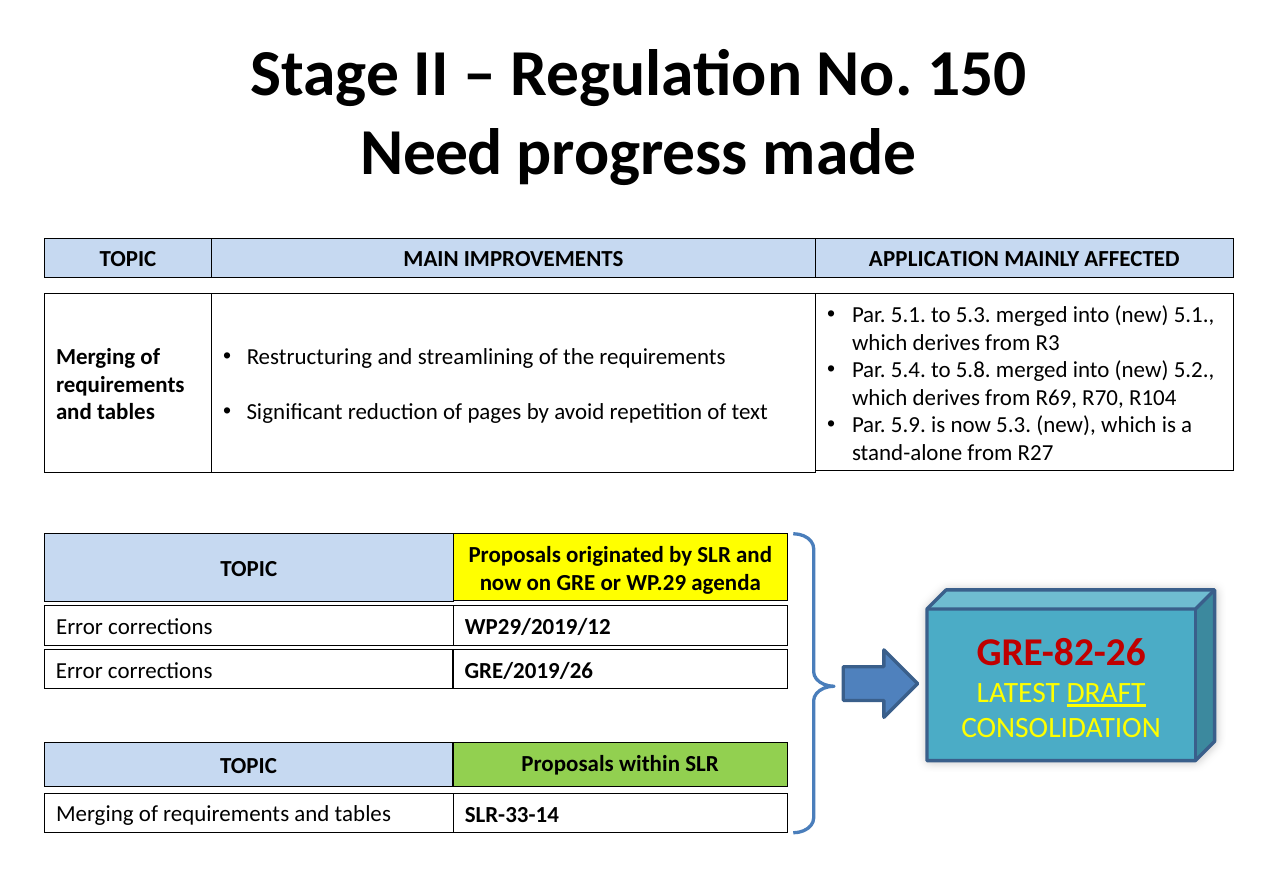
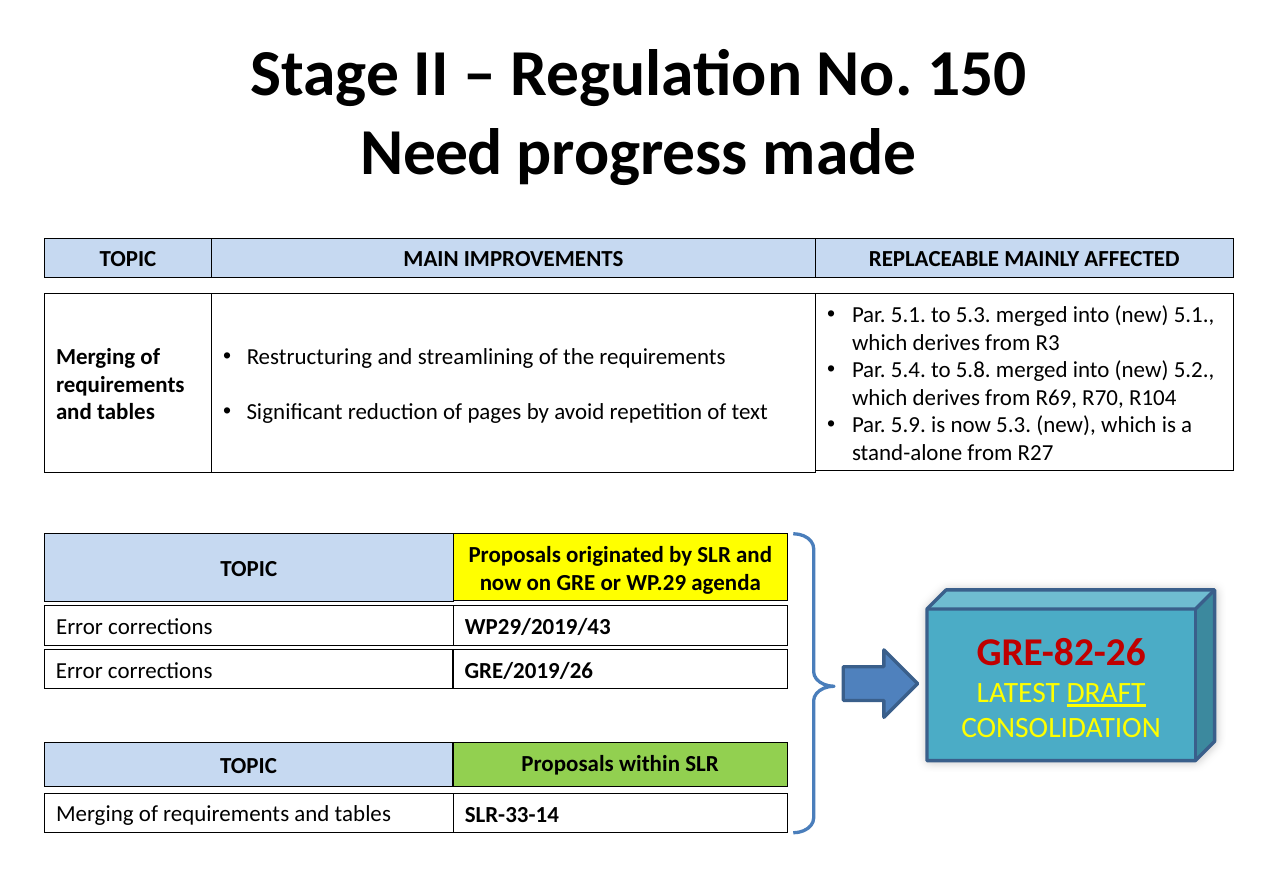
APPLICATION: APPLICATION -> REPLACEABLE
WP29/2019/12: WP29/2019/12 -> WP29/2019/43
